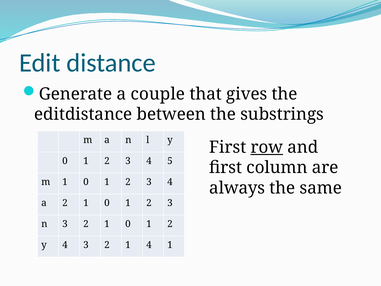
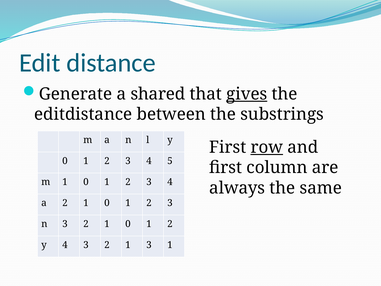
couple: couple -> shared
gives underline: none -> present
1 4: 4 -> 3
